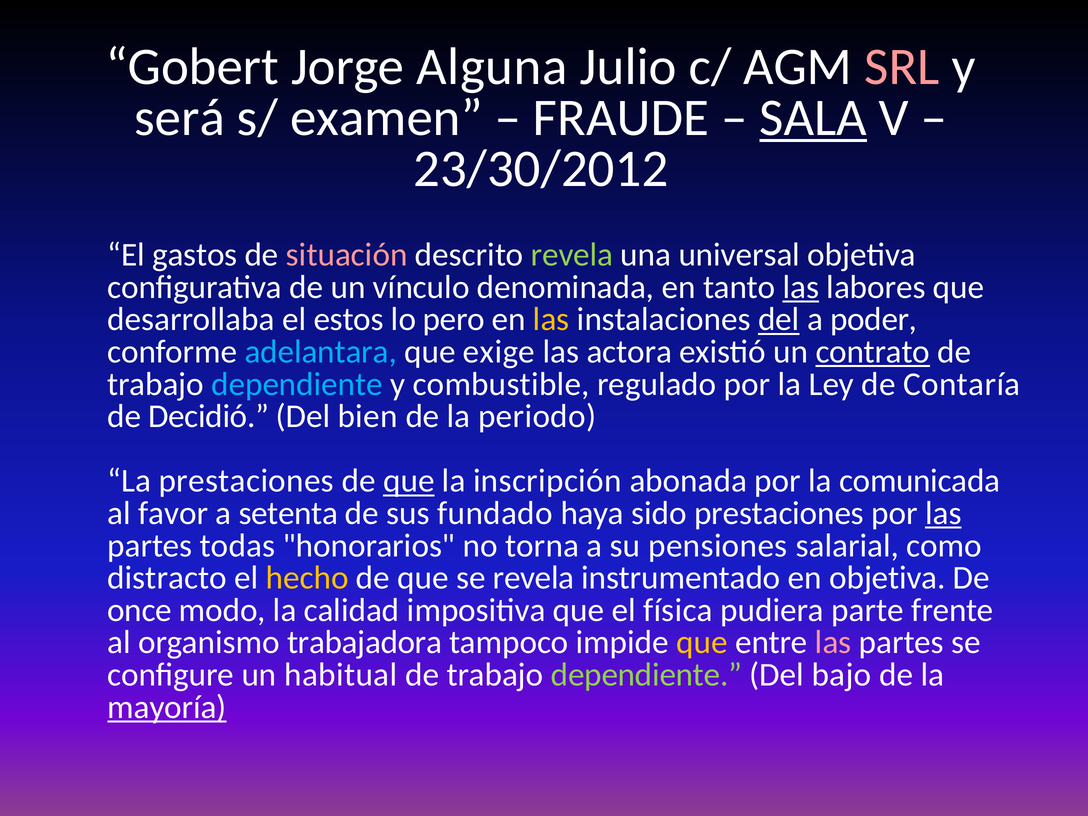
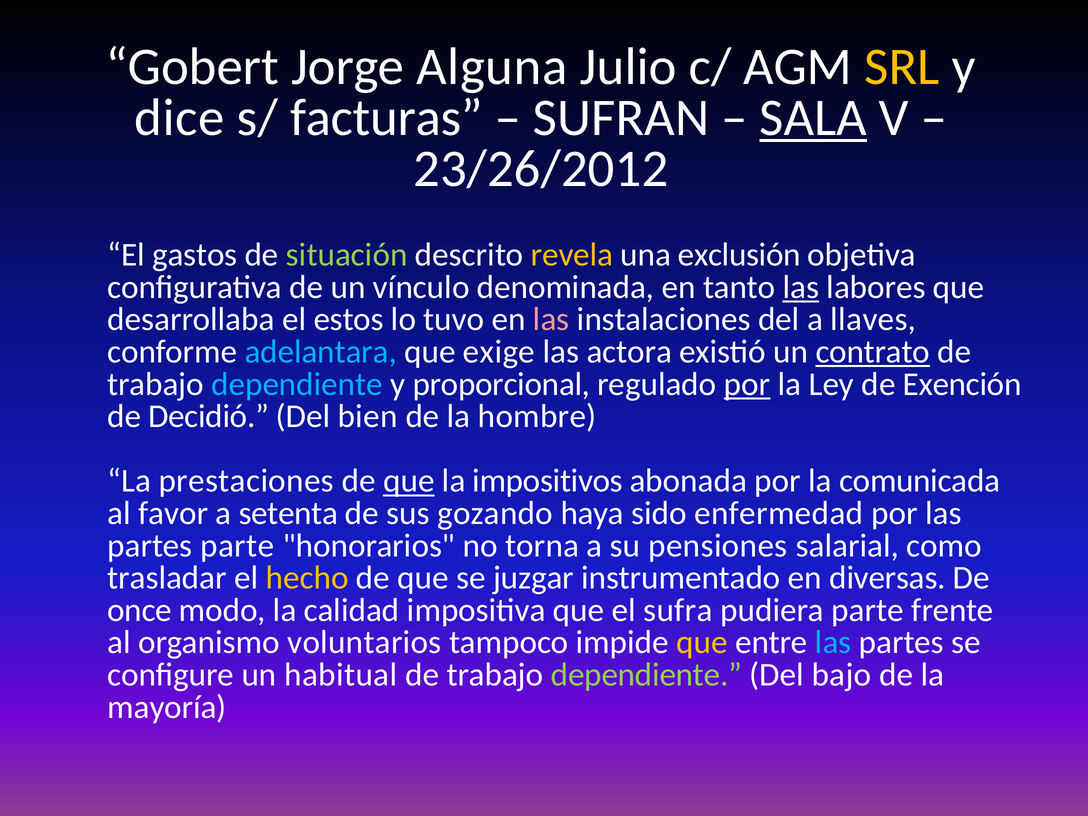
SRL colour: pink -> yellow
será: será -> dice
examen: examen -> facturas
FRAUDE: FRAUDE -> SUFRAN
23/30/2012: 23/30/2012 -> 23/26/2012
situación colour: pink -> light green
revela at (572, 255) colour: light green -> yellow
universal: universal -> exclusión
pero: pero -> tuvo
las at (551, 320) colour: yellow -> pink
del at (779, 320) underline: present -> none
poder: poder -> llaves
combustible: combustible -> proporcional
por at (747, 384) underline: none -> present
Contaría: Contaría -> Exención
periodo: periodo -> hombre
inscripción: inscripción -> impositivos
fundado: fundado -> gozando
sido prestaciones: prestaciones -> enfermedad
las at (943, 513) underline: present -> none
partes todas: todas -> parte
distracto: distracto -> trasladar
se revela: revela -> juzgar
en objetiva: objetiva -> diversas
física: física -> sufra
trabajadora: trabajadora -> voluntarios
las at (833, 642) colour: pink -> light blue
mayoría underline: present -> none
